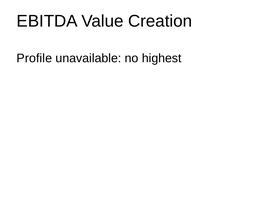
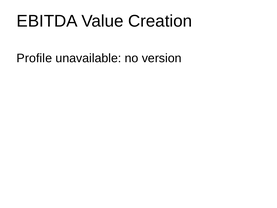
highest: highest -> version
